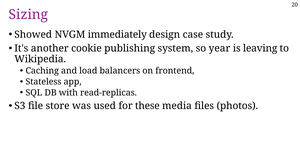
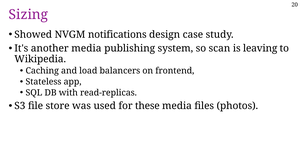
immediately: immediately -> notifications
another cookie: cookie -> media
year: year -> scan
